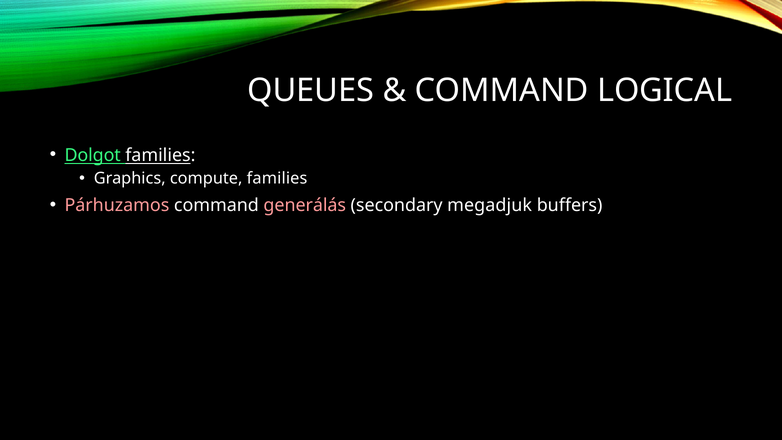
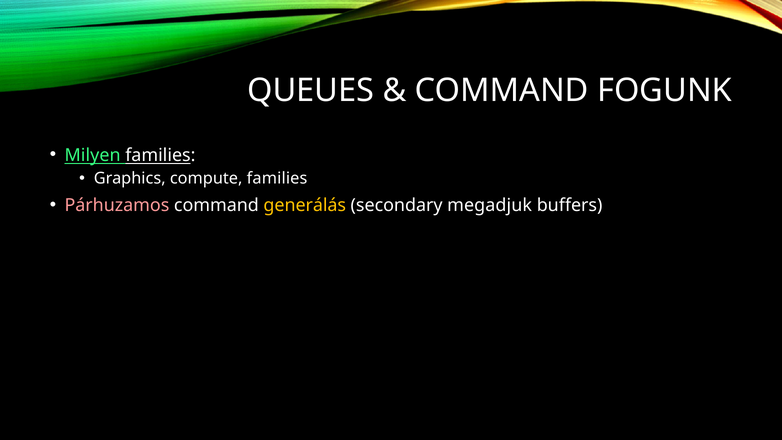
LOGICAL: LOGICAL -> FOGUNK
Dolgot: Dolgot -> Milyen
generálás colour: pink -> yellow
